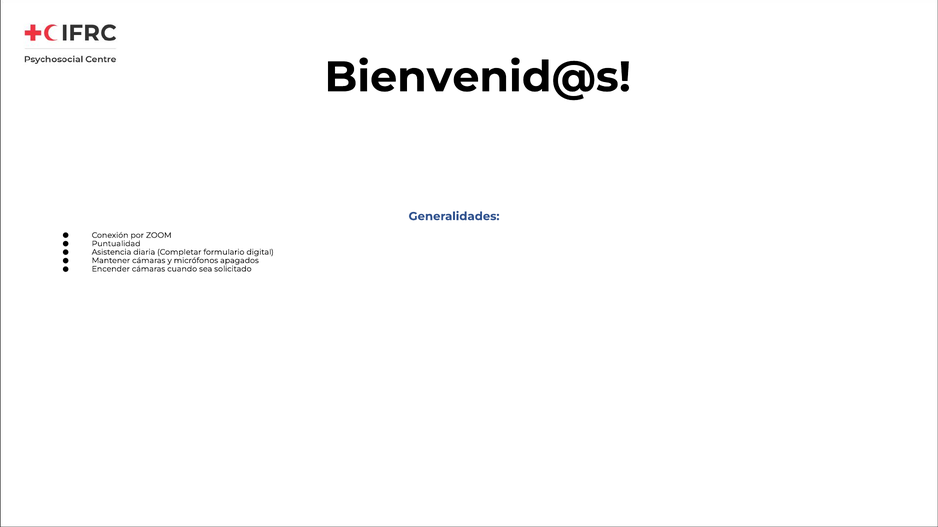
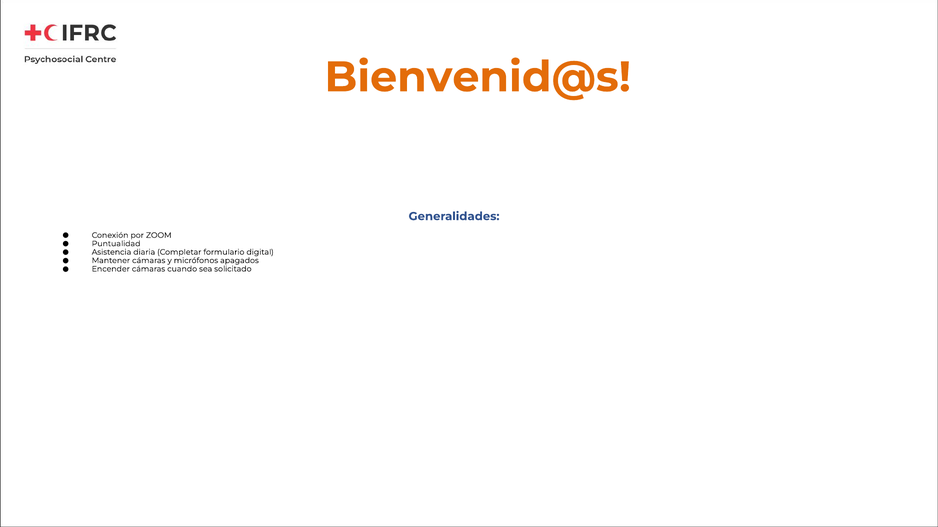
Bienvenid@s colour: black -> orange
